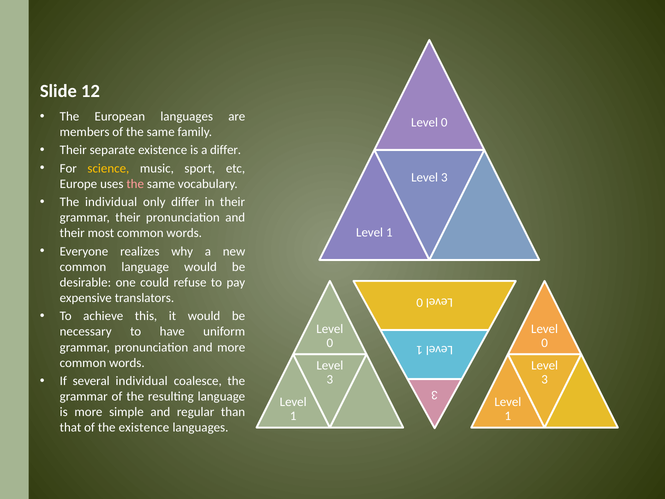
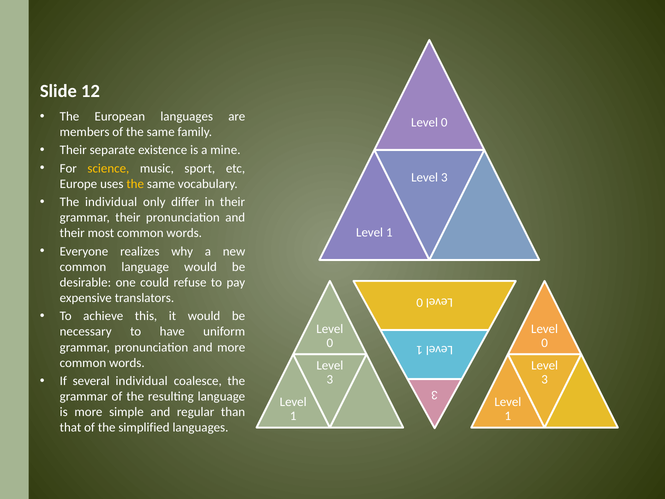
a differ: differ -> mine
the at (135, 184) colour: pink -> yellow
the existence: existence -> simplified
